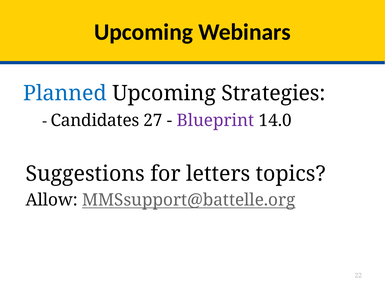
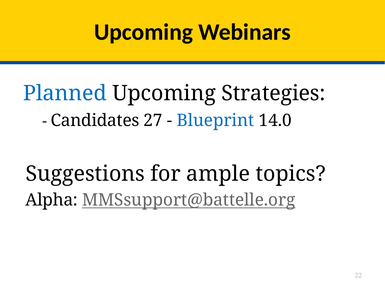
Blueprint colour: purple -> blue
letters: letters -> ample
Allow: Allow -> Alpha
